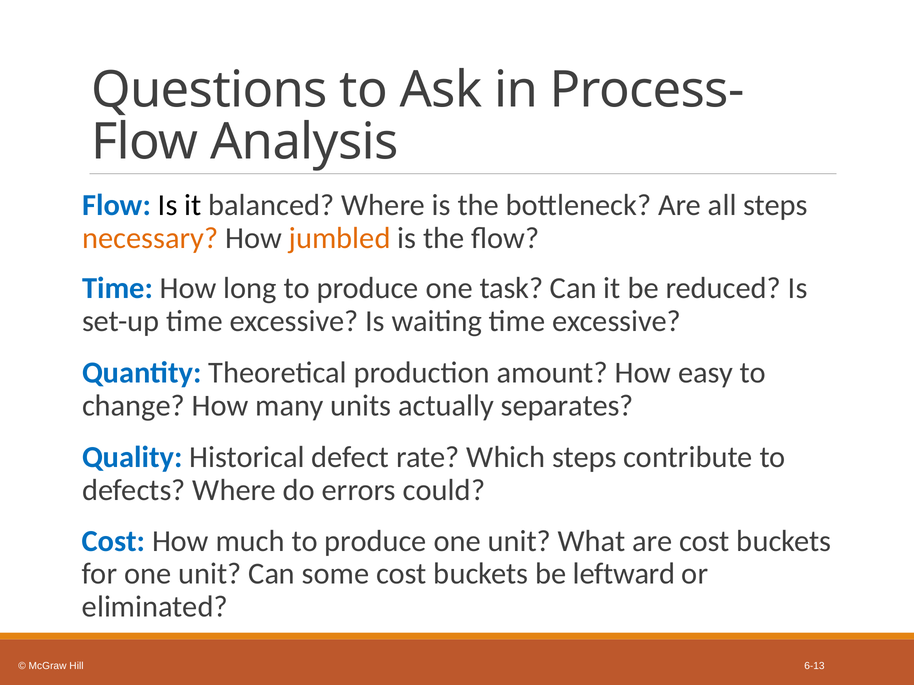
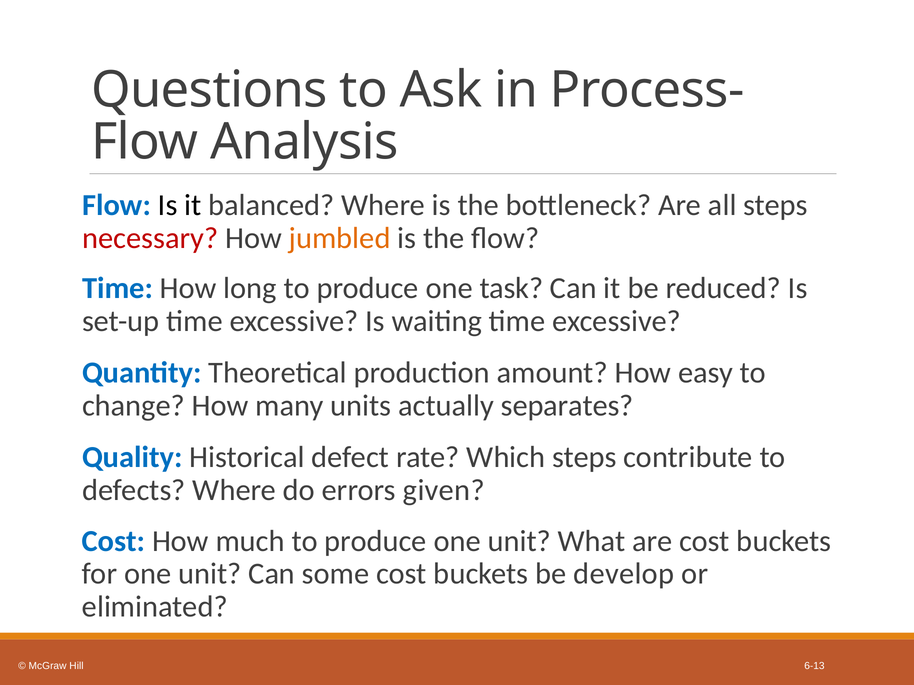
necessary colour: orange -> red
could: could -> given
leftward: leftward -> develop
